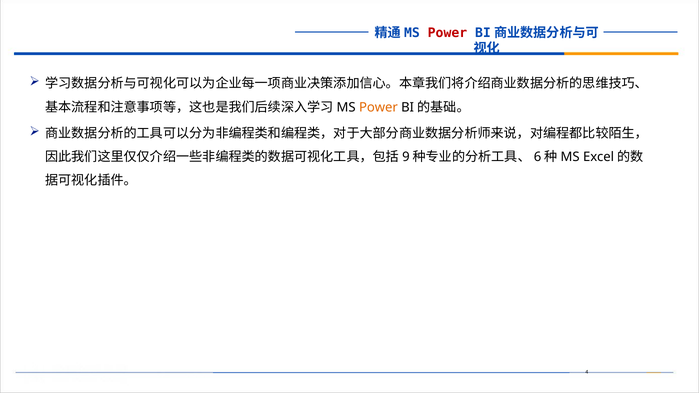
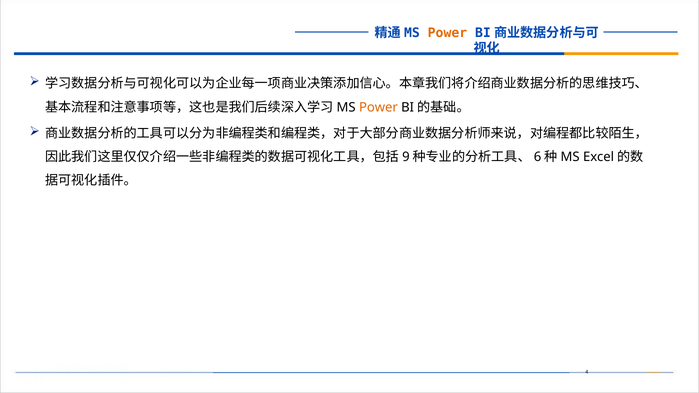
Power at (447, 33) colour: red -> orange
